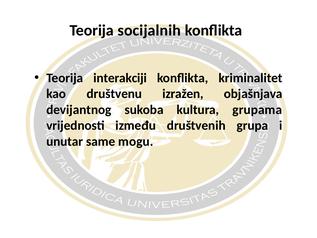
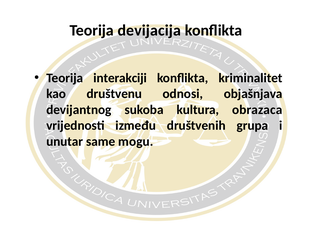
socijalnih: socijalnih -> devijacija
izražen: izražen -> odnosi
grupama: grupama -> obrazaca
